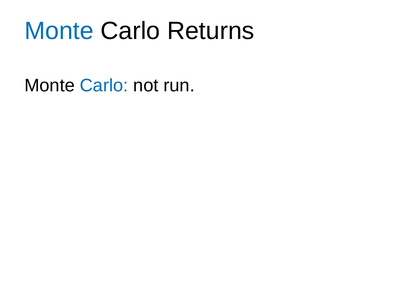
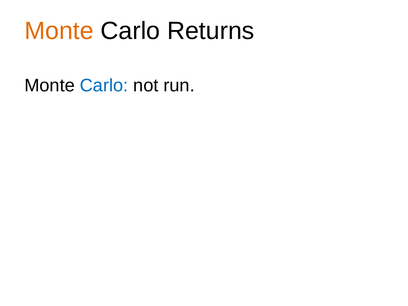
Monte at (59, 31) colour: blue -> orange
